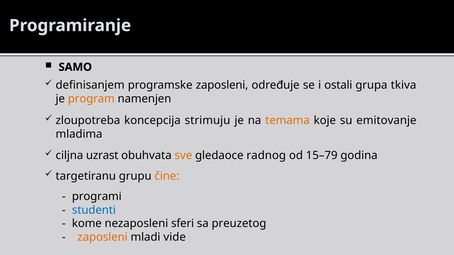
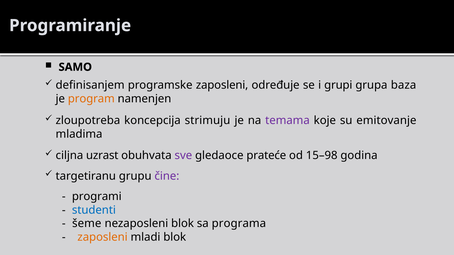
ostali: ostali -> grupi
tkiva: tkiva -> baza
temama colour: orange -> purple
sve colour: orange -> purple
radnog: radnog -> prateće
15–79: 15–79 -> 15–98
čine colour: orange -> purple
kome: kome -> šeme
nezaposleni sferi: sferi -> blok
preuzetog: preuzetog -> programa
mladi vide: vide -> blok
